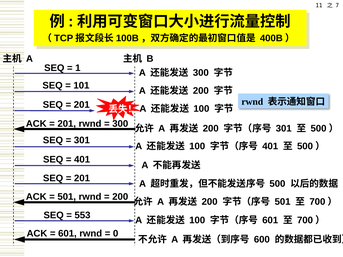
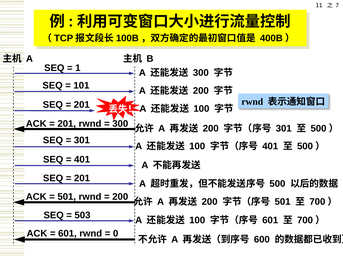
553: 553 -> 503
